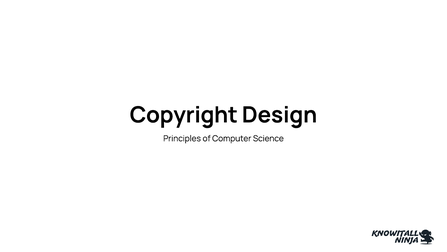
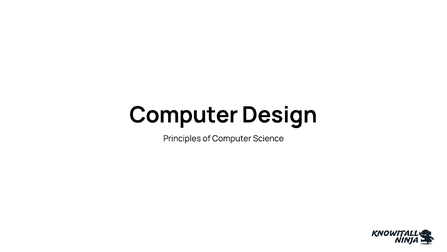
Copyright at (184, 115): Copyright -> Computer
